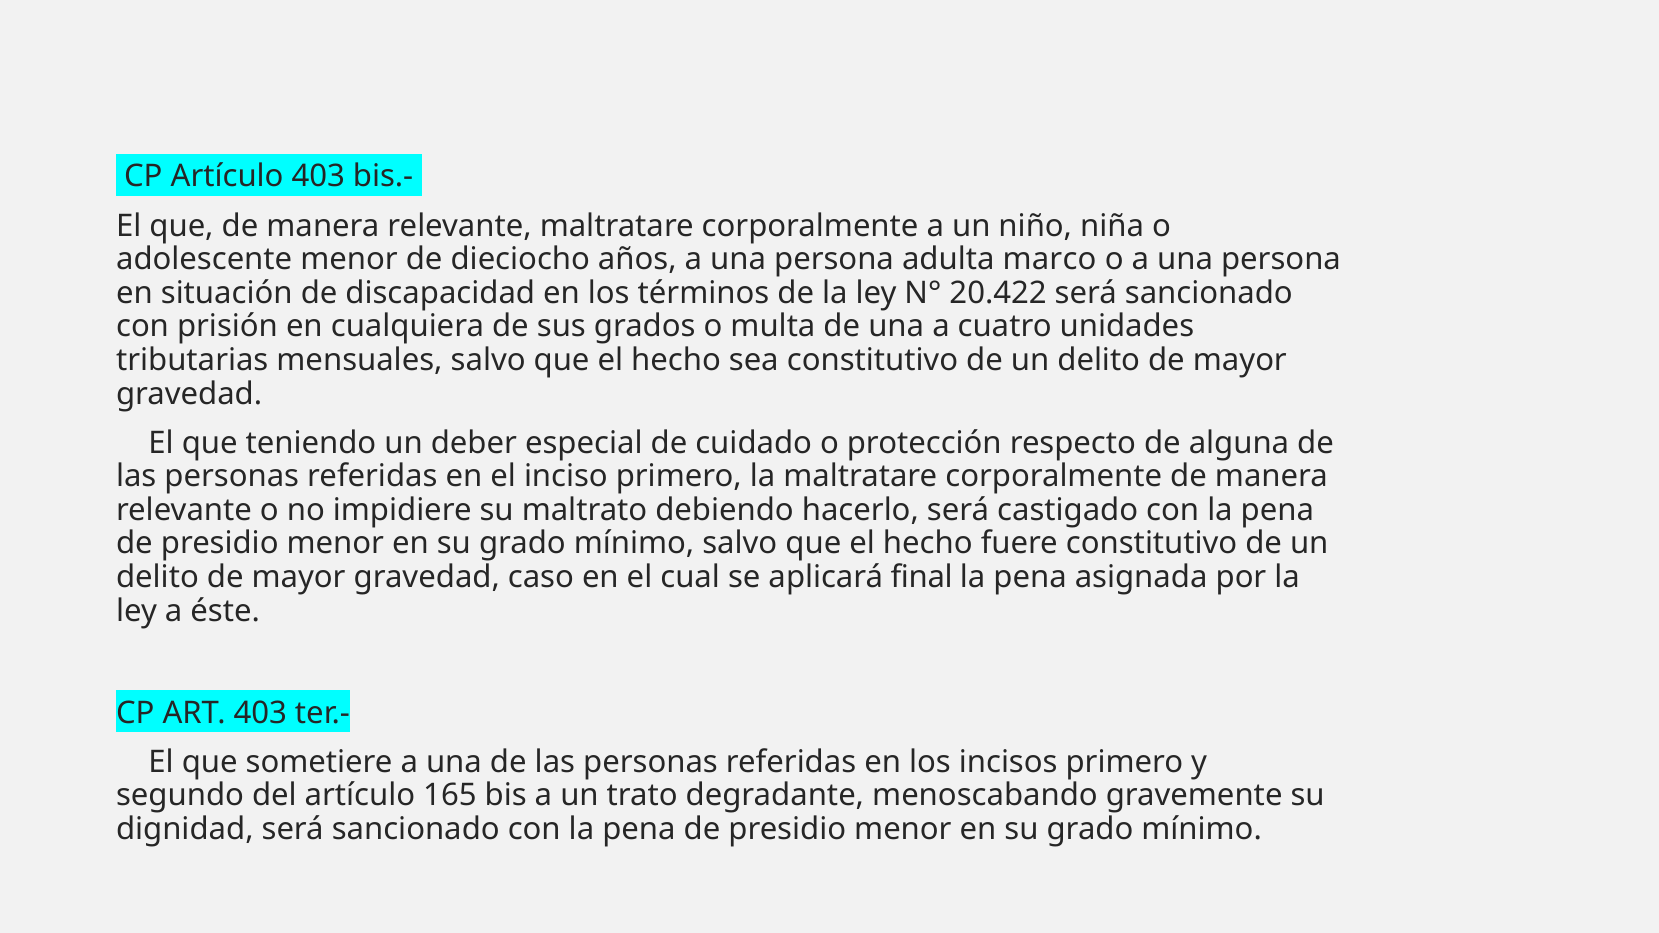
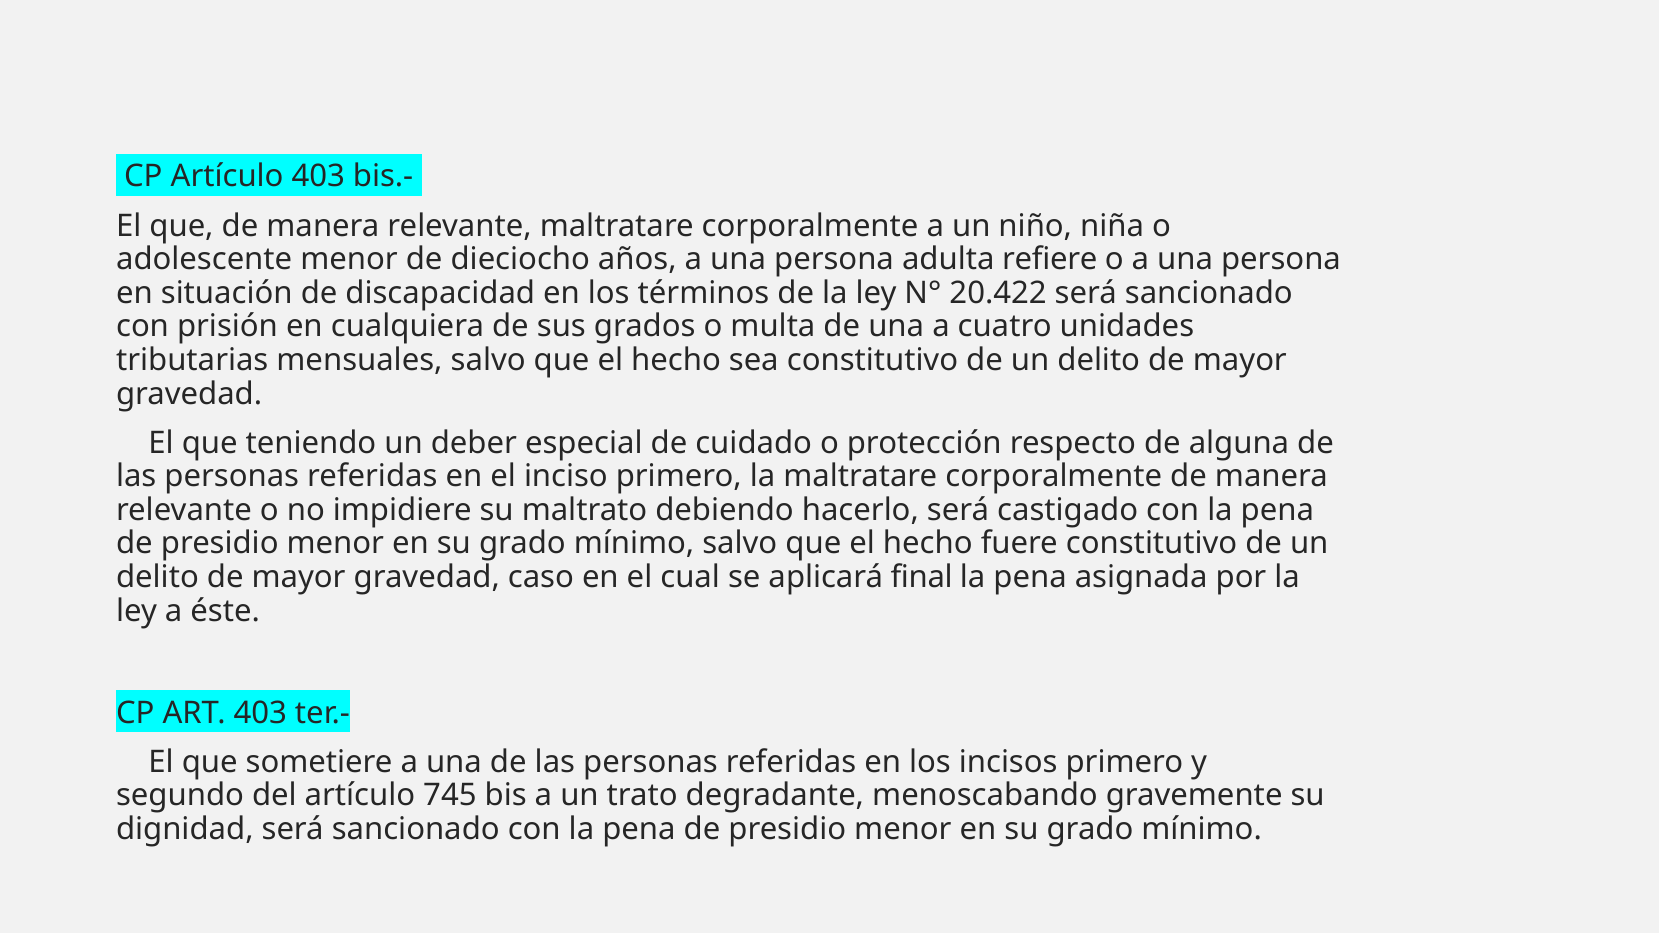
marco: marco -> refiere
165: 165 -> 745
